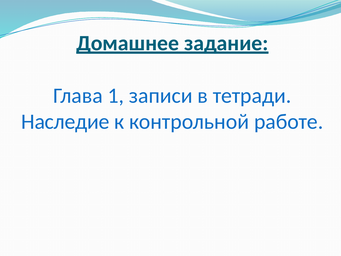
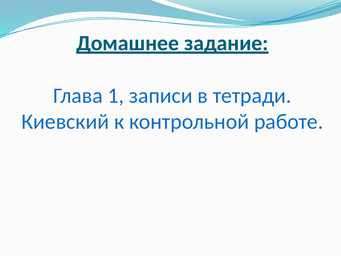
Наследие: Наследие -> Киевский
